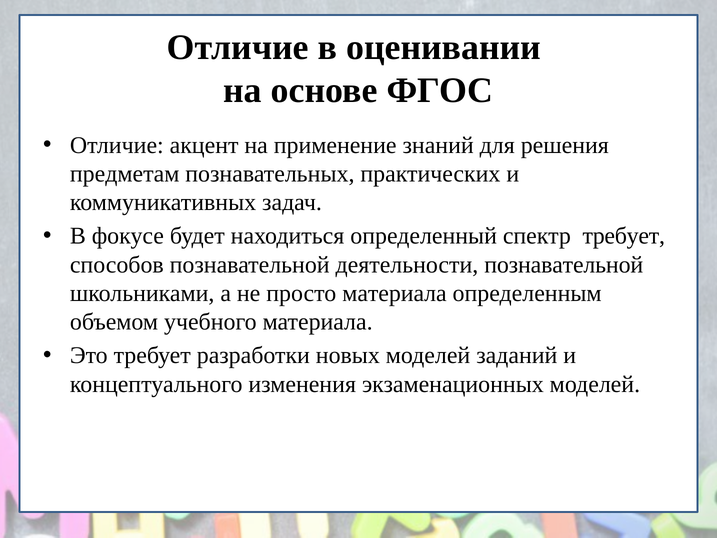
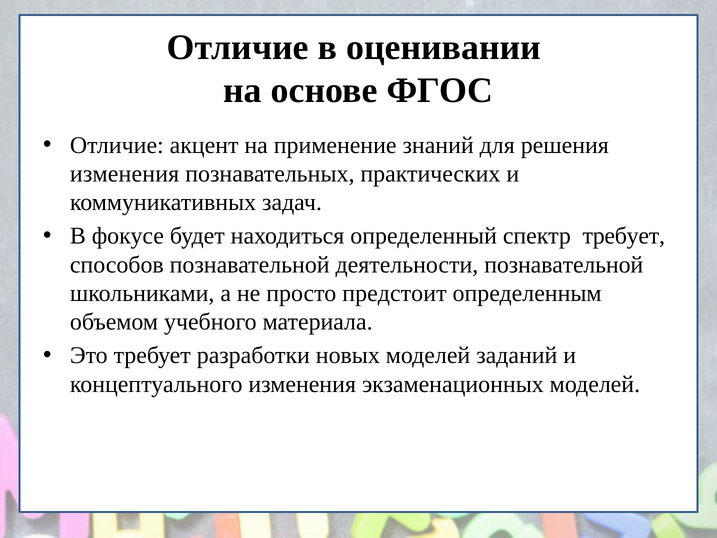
предметам at (125, 174): предметам -> изменения
просто материала: материала -> предстоит
